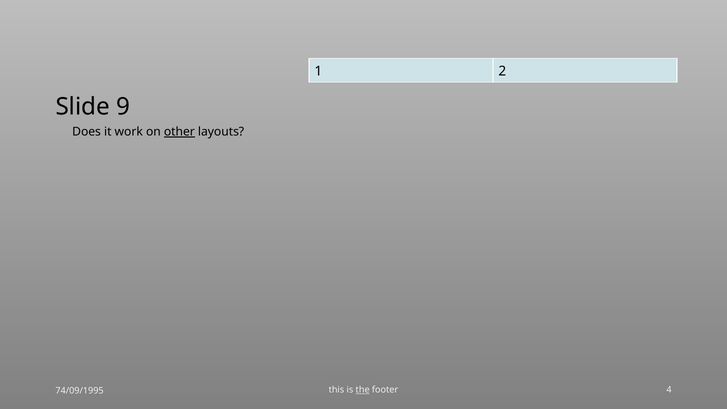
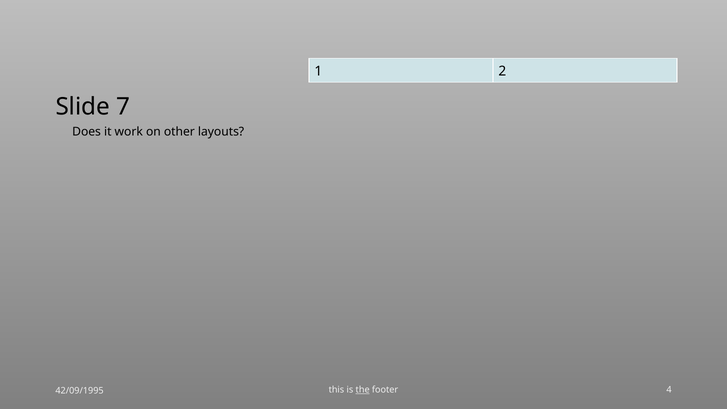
9: 9 -> 7
other underline: present -> none
74/09/1995: 74/09/1995 -> 42/09/1995
